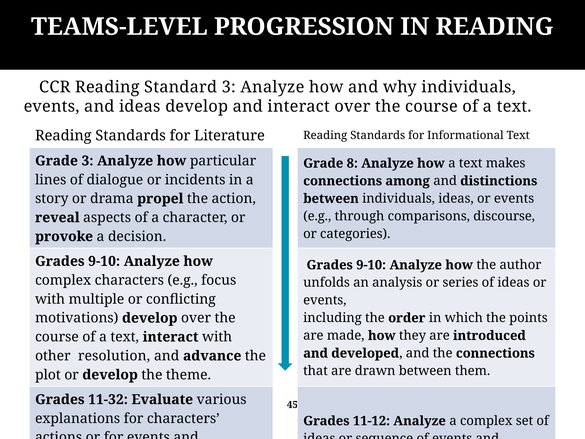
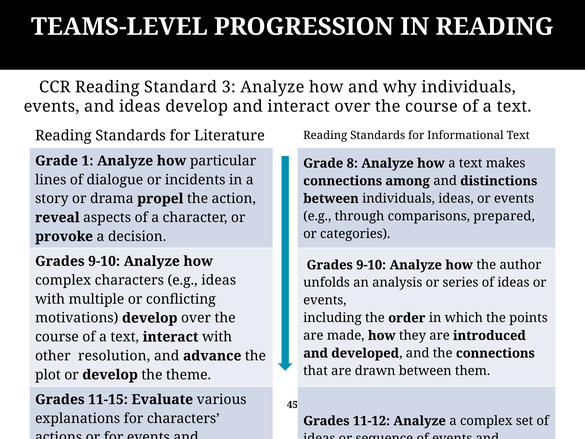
Grade 3: 3 -> 1
discourse: discourse -> prepared
e.g focus: focus -> ideas
11-32: 11-32 -> 11-15
